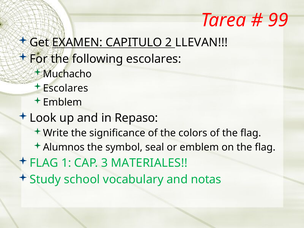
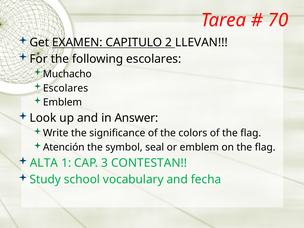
99: 99 -> 70
Repaso: Repaso -> Answer
Alumnos: Alumnos -> Atención
FLAG at (44, 163): FLAG -> ALTA
MATERIALES: MATERIALES -> CONTESTAN
notas: notas -> fecha
